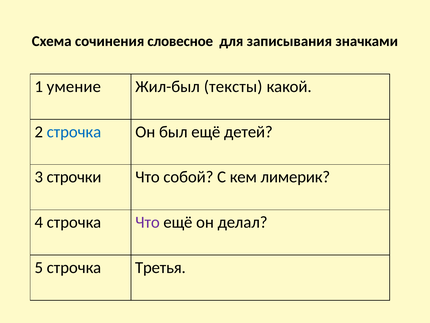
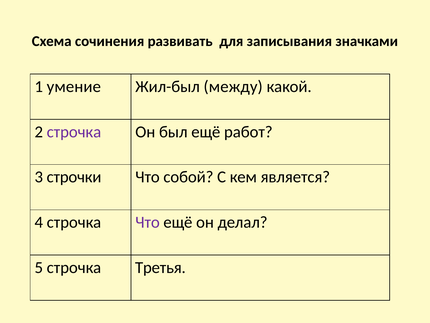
словесное: словесное -> развивать
тексты: тексты -> между
строчка at (74, 132) colour: blue -> purple
детей: детей -> работ
лимерик: лимерик -> является
